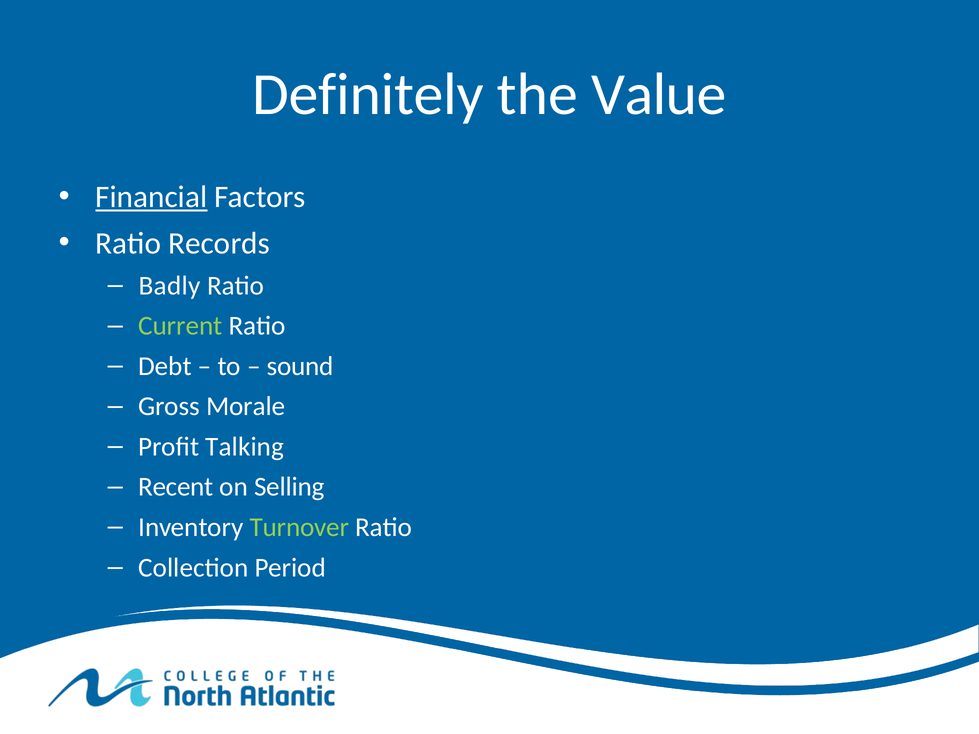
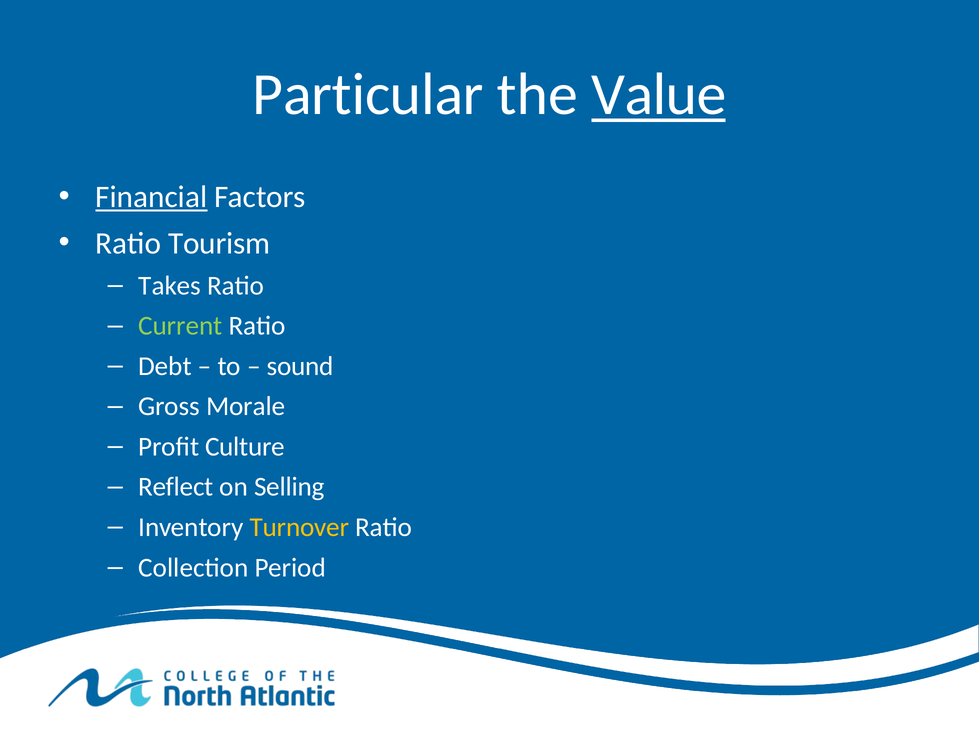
Definitely: Definitely -> Particular
Value underline: none -> present
Records: Records -> Tourism
Badly: Badly -> Takes
Talking: Talking -> Culture
Recent: Recent -> Reflect
Turnover colour: light green -> yellow
